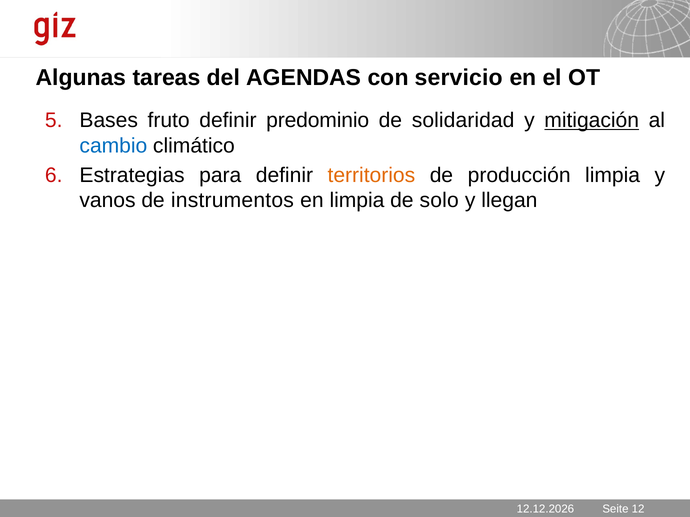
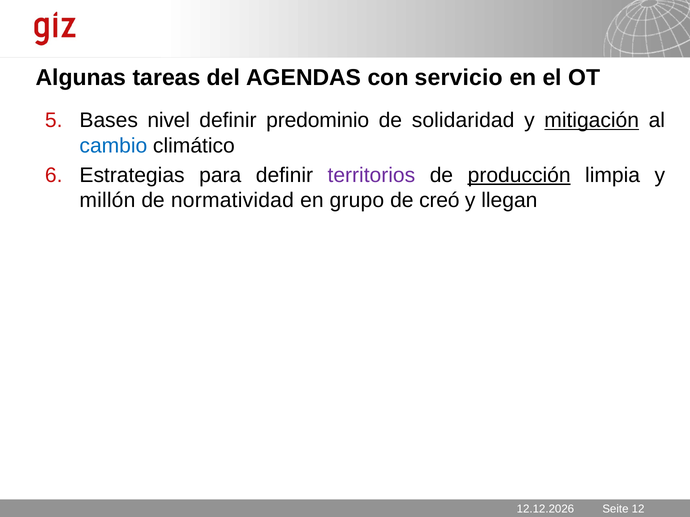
fruto: fruto -> nivel
territorios colour: orange -> purple
producción underline: none -> present
vanos: vanos -> millón
instrumentos: instrumentos -> normatividad
en limpia: limpia -> grupo
solo: solo -> creó
